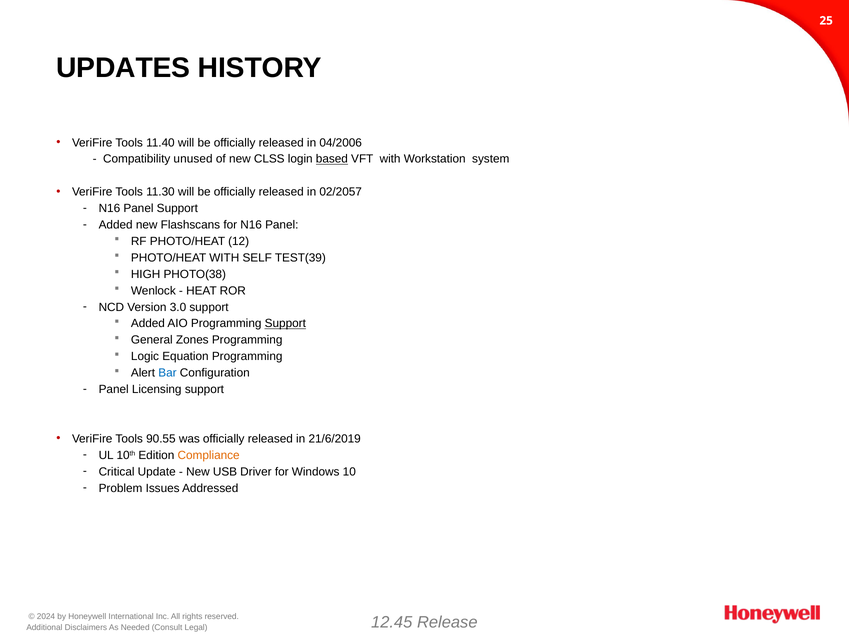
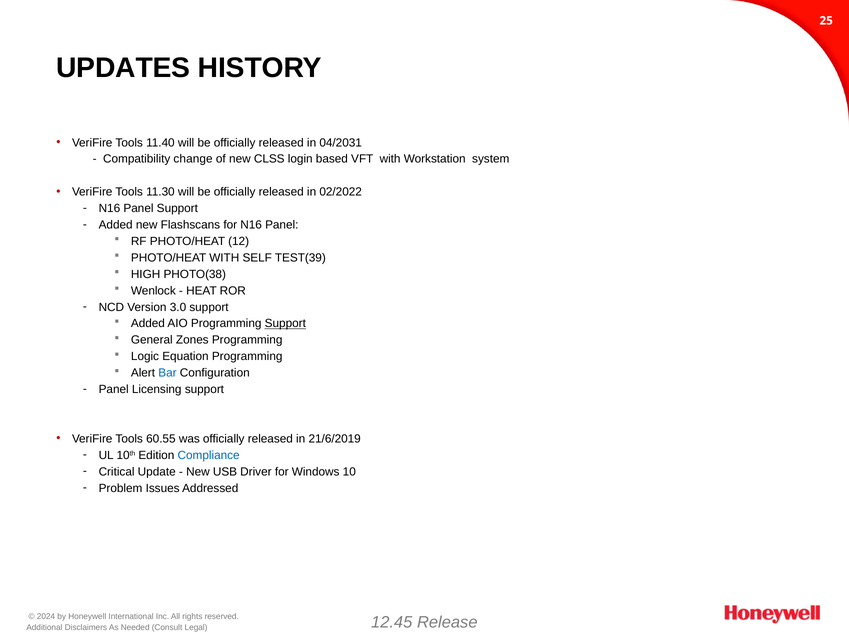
04/2006: 04/2006 -> 04/2031
unused: unused -> change
based underline: present -> none
02/2057: 02/2057 -> 02/2022
90.55: 90.55 -> 60.55
Compliance colour: orange -> blue
